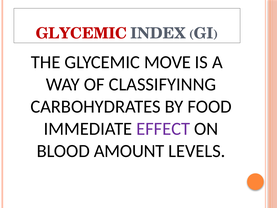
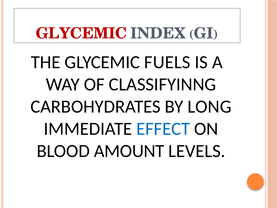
MOVE: MOVE -> FUELS
FOOD: FOOD -> LONG
EFFECT colour: purple -> blue
